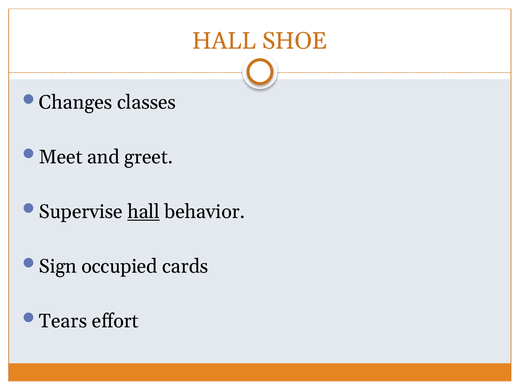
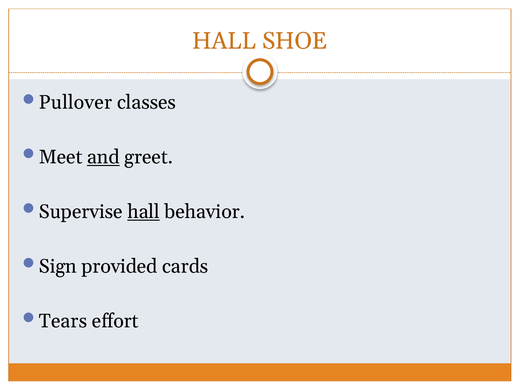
Changes: Changes -> Pullover
and underline: none -> present
occupied: occupied -> provided
